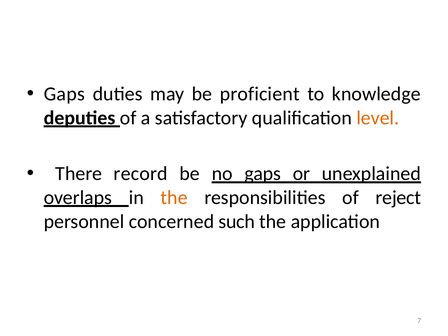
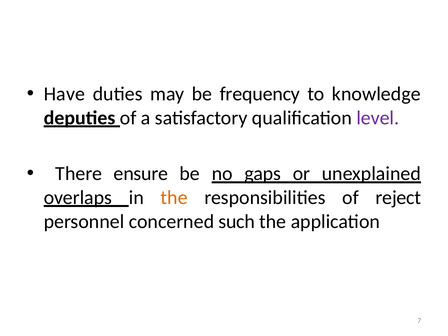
Gaps at (64, 94): Gaps -> Have
proficient: proficient -> frequency
level colour: orange -> purple
record: record -> ensure
